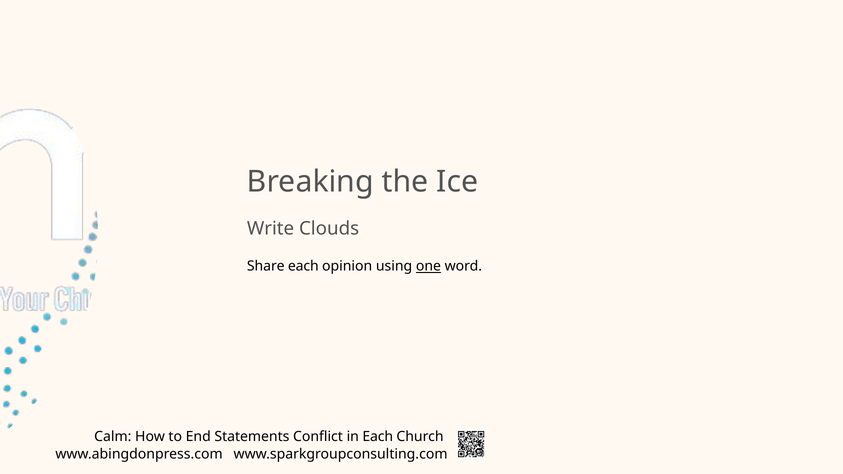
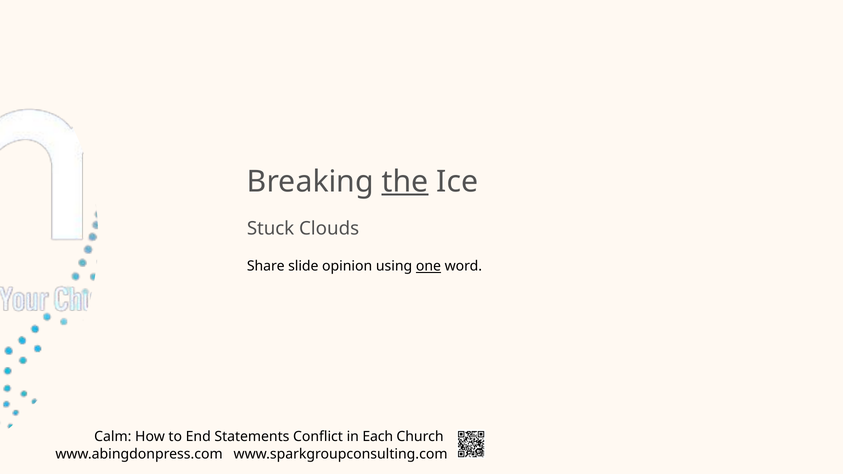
the underline: none -> present
Write: Write -> Stuck
Share each: each -> slide
